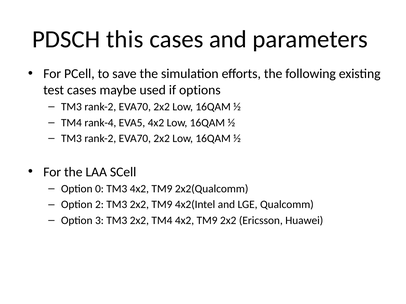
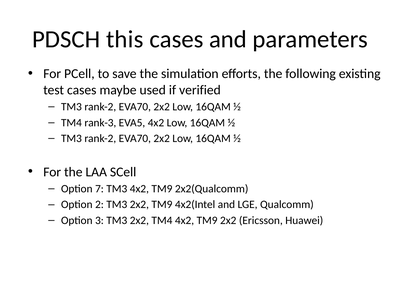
options: options -> verified
rank-4: rank-4 -> rank-3
0: 0 -> 7
